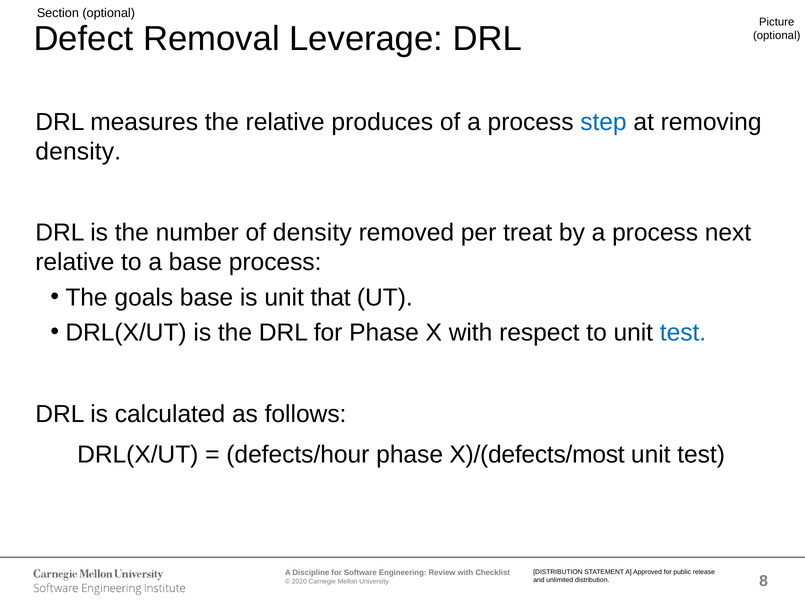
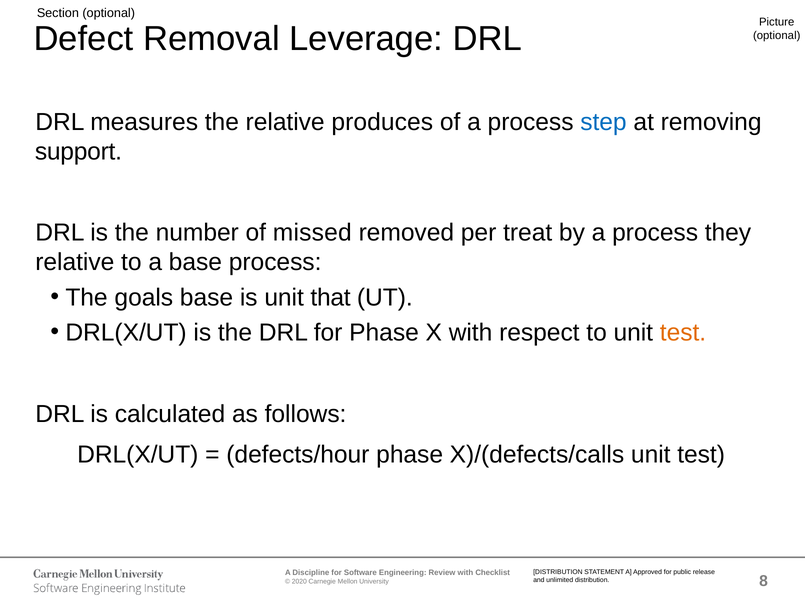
density at (78, 151): density -> support
of density: density -> missed
next: next -> they
test at (683, 332) colour: blue -> orange
X)/(defects/most: X)/(defects/most -> X)/(defects/calls
